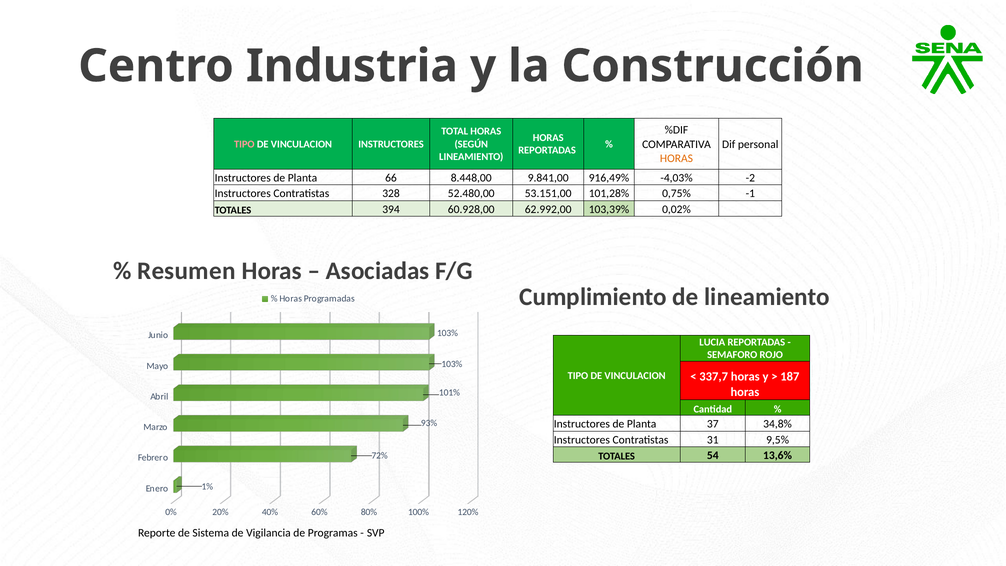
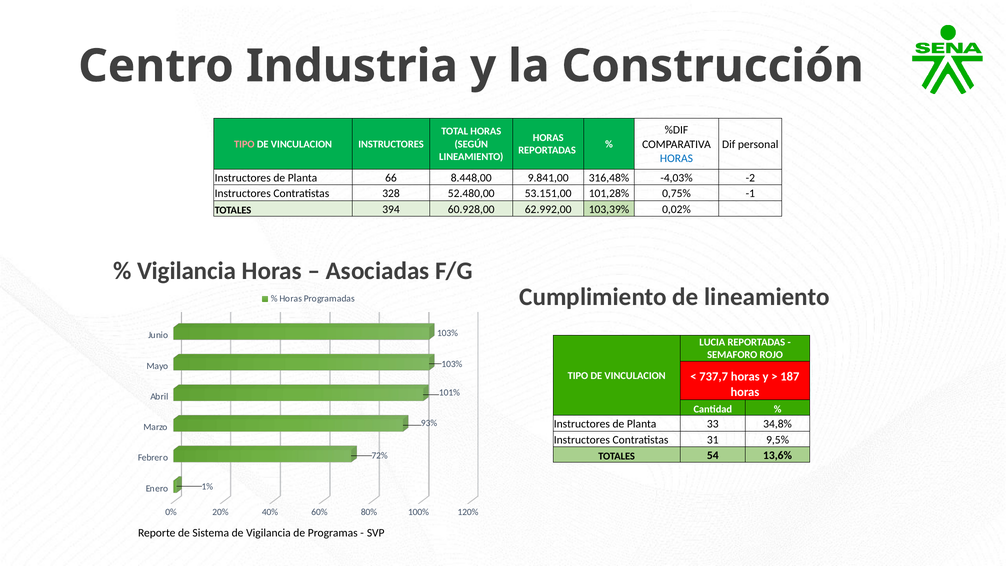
HORAS at (676, 158) colour: orange -> blue
916,49%: 916,49% -> 316,48%
Resumen at (186, 271): Resumen -> Vigilancia
337,7: 337,7 -> 737,7
37: 37 -> 33
